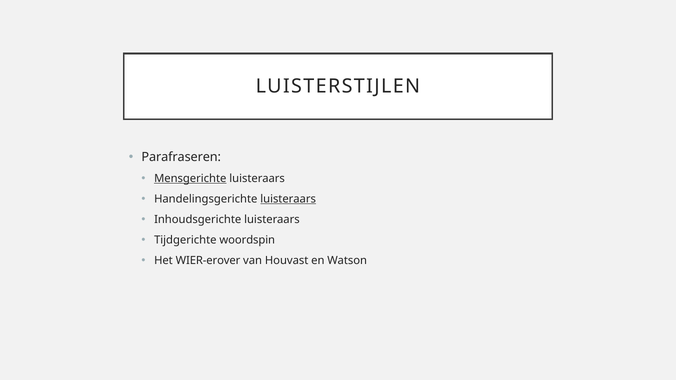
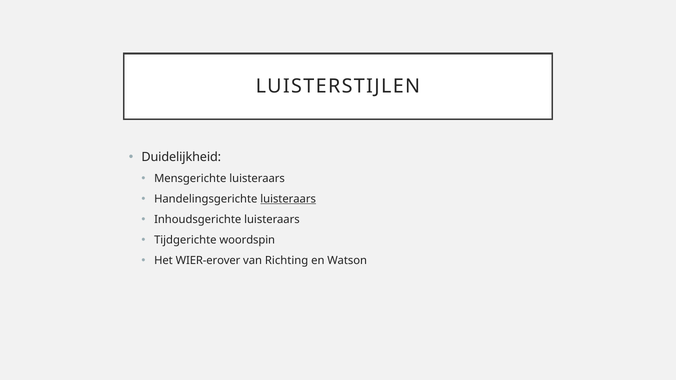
Parafraseren: Parafraseren -> Duidelijkheid
Mensgerichte underline: present -> none
Houvast: Houvast -> Richting
